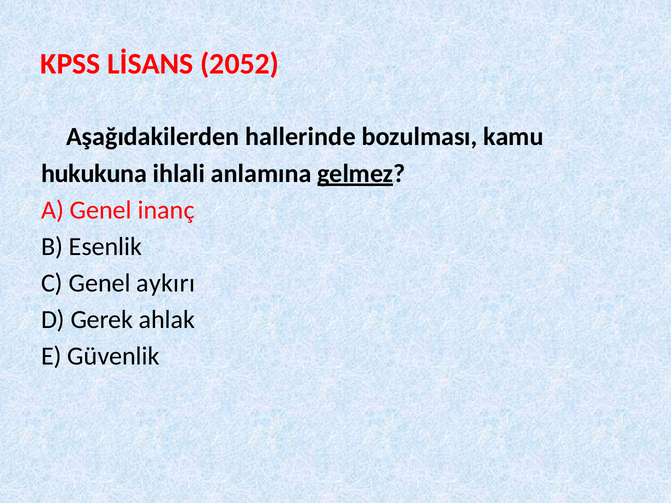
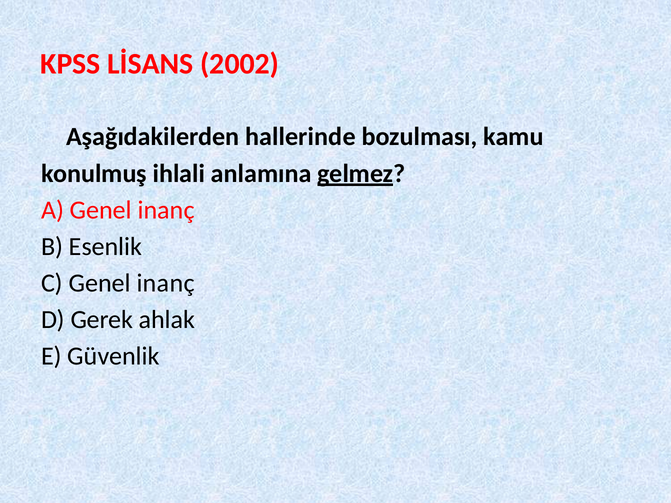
2052: 2052 -> 2002
hukukuna: hukukuna -> konulmuş
C Genel aykırı: aykırı -> inanç
